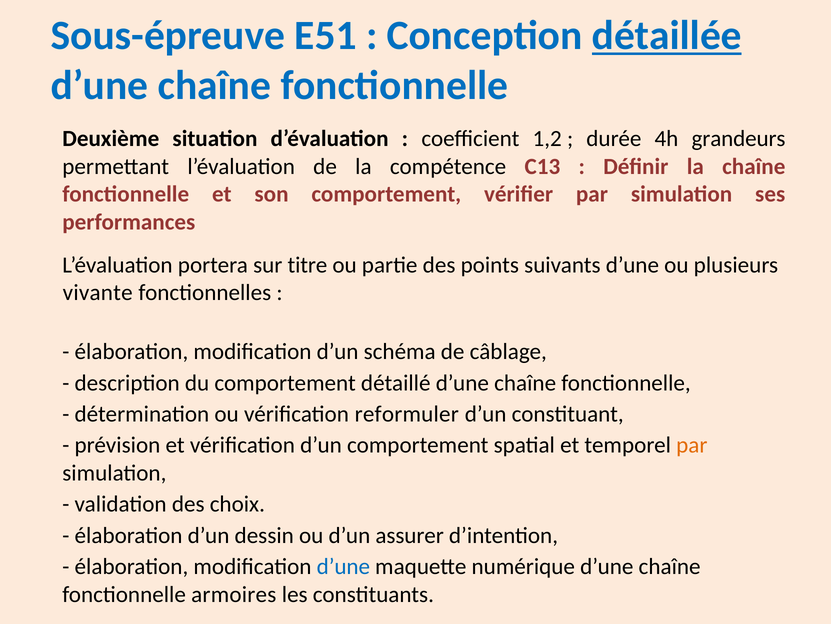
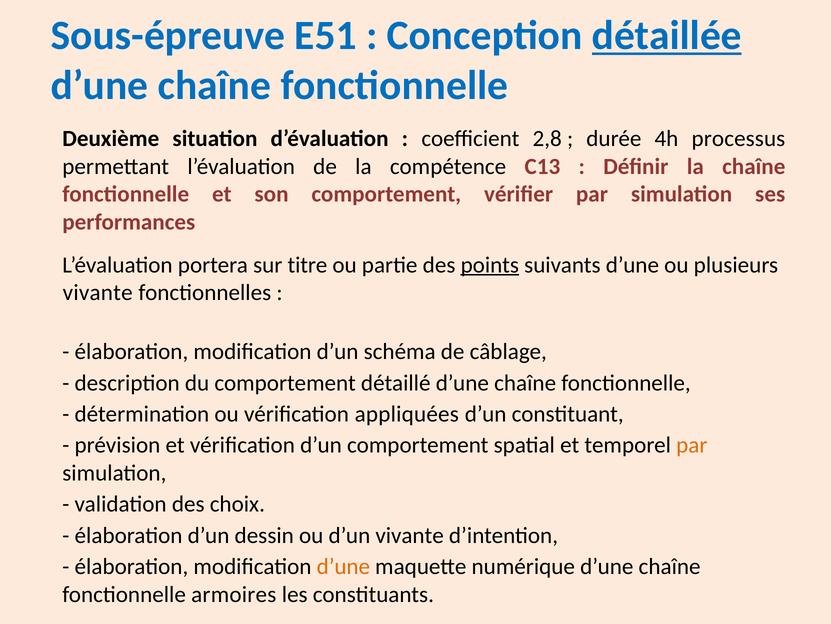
1,2: 1,2 -> 2,8
grandeurs: grandeurs -> processus
points underline: none -> present
reformuler: reformuler -> appliquées
d’un assurer: assurer -> vivante
d’une at (343, 566) colour: blue -> orange
